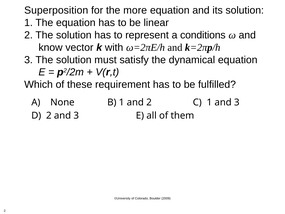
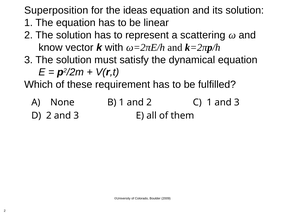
more: more -> ideas
conditions: conditions -> scattering
